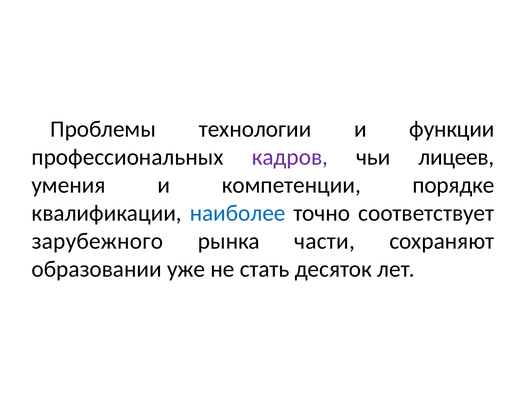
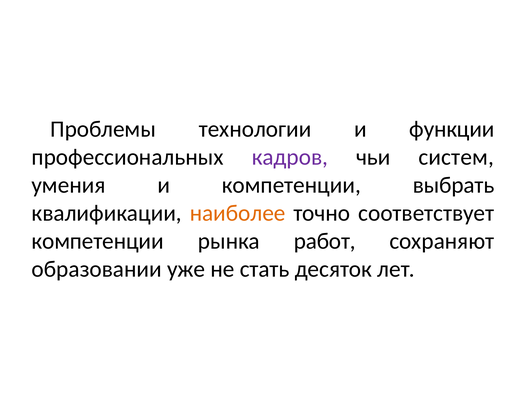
лицеев: лицеев -> систем
порядке: порядке -> выбрать
наиболее colour: blue -> orange
зарубежного at (97, 241): зарубежного -> компетенции
части: части -> работ
